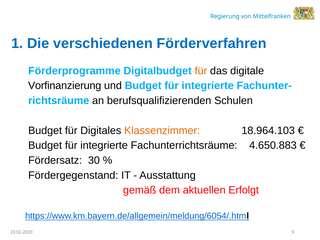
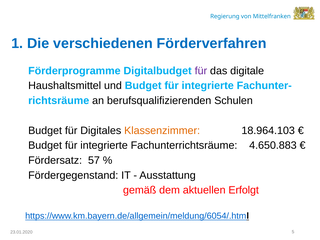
für at (201, 71) colour: orange -> purple
Vorfinanzierung: Vorfinanzierung -> Haushaltsmittel
30: 30 -> 57
